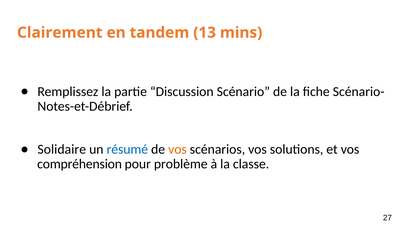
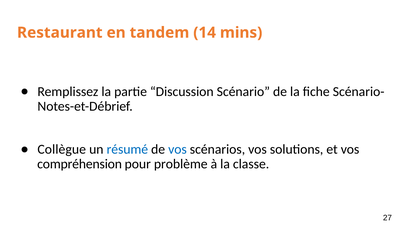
Clairement: Clairement -> Restaurant
13: 13 -> 14
Solidaire: Solidaire -> Collègue
vos at (177, 149) colour: orange -> blue
